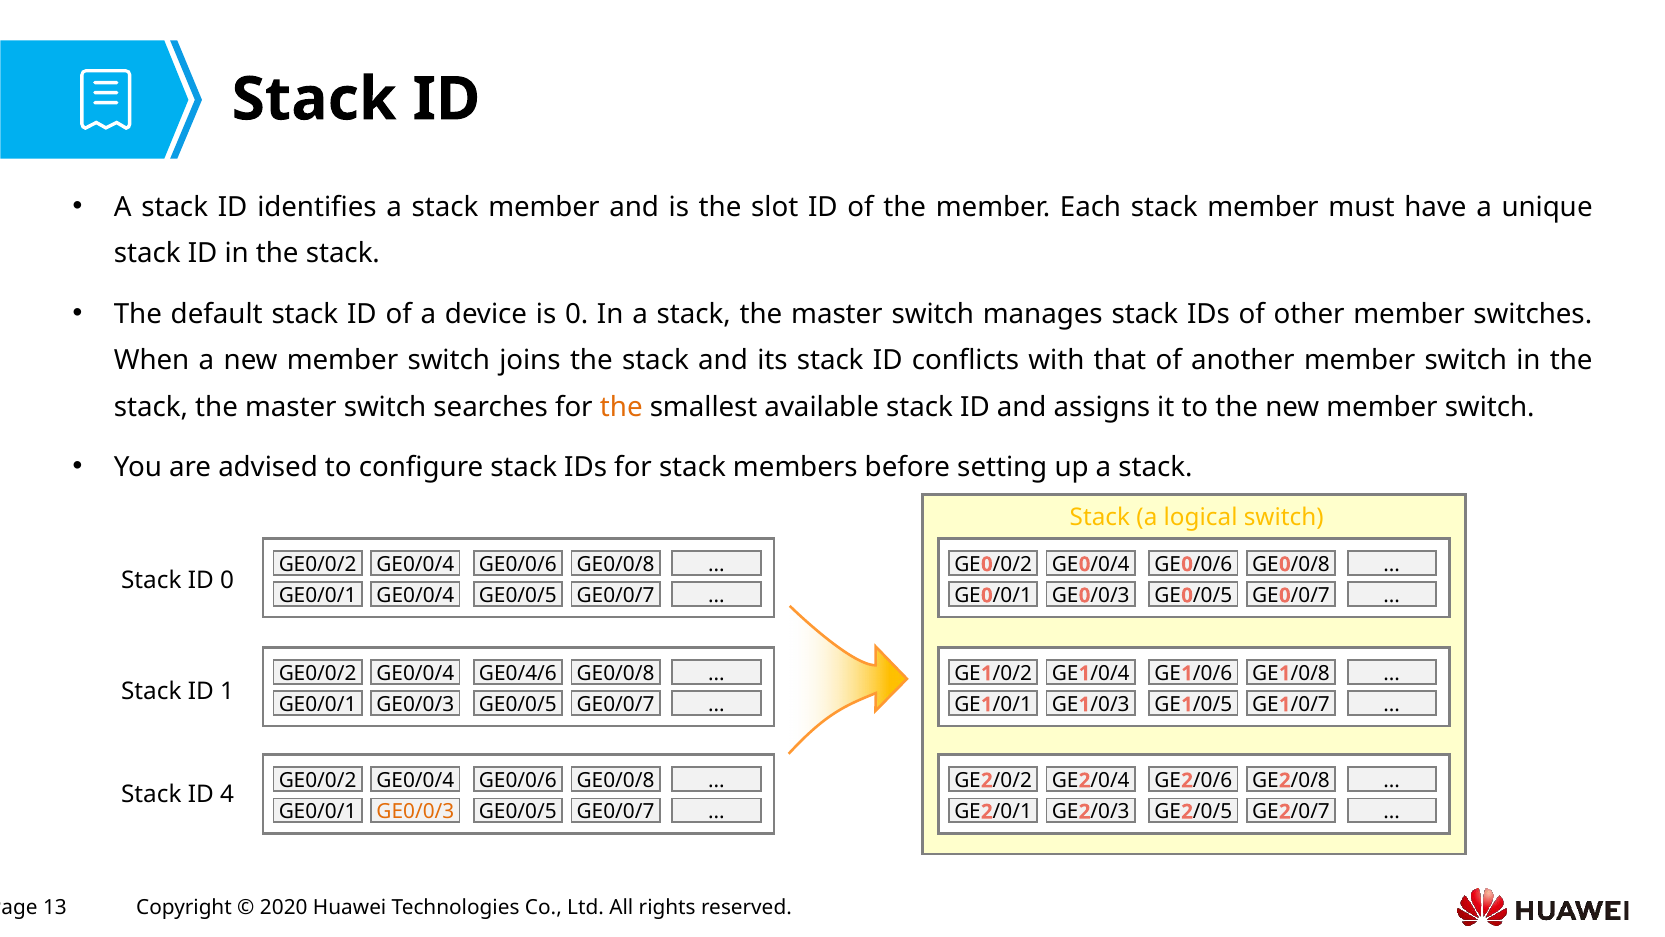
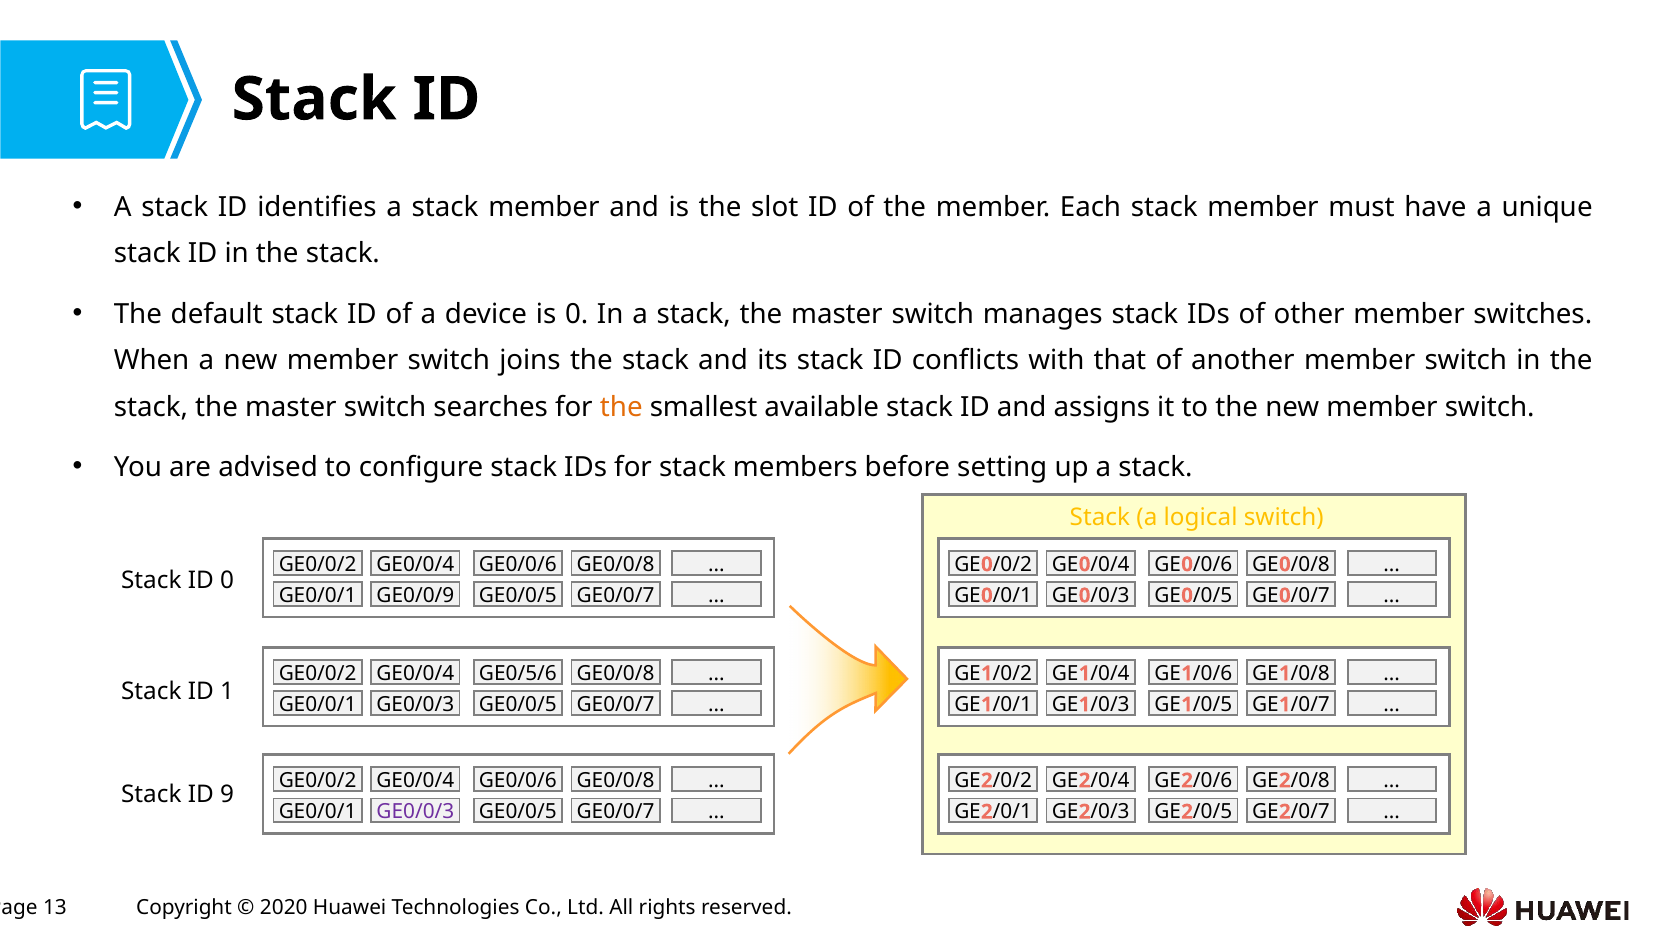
GE0/0/4 at (415, 595): GE0/0/4 -> GE0/0/9
GE0/4/6: GE0/4/6 -> GE0/5/6
4: 4 -> 9
GE0/0/3 at (415, 811) colour: orange -> purple
